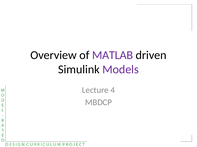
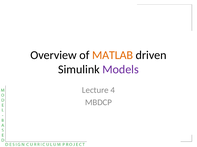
MATLAB colour: purple -> orange
